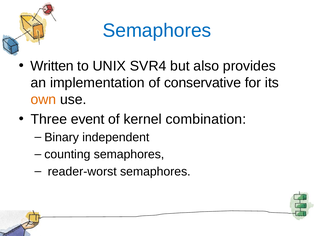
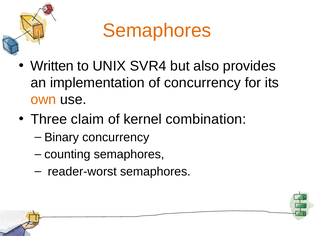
Semaphores at (157, 30) colour: blue -> orange
of conservative: conservative -> concurrency
event: event -> claim
Binary independent: independent -> concurrency
